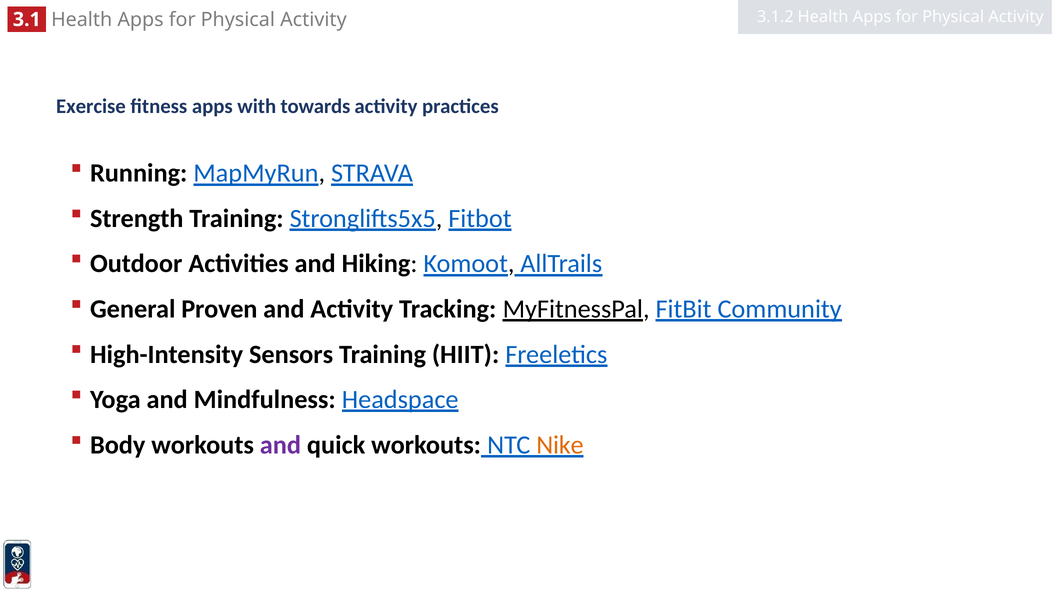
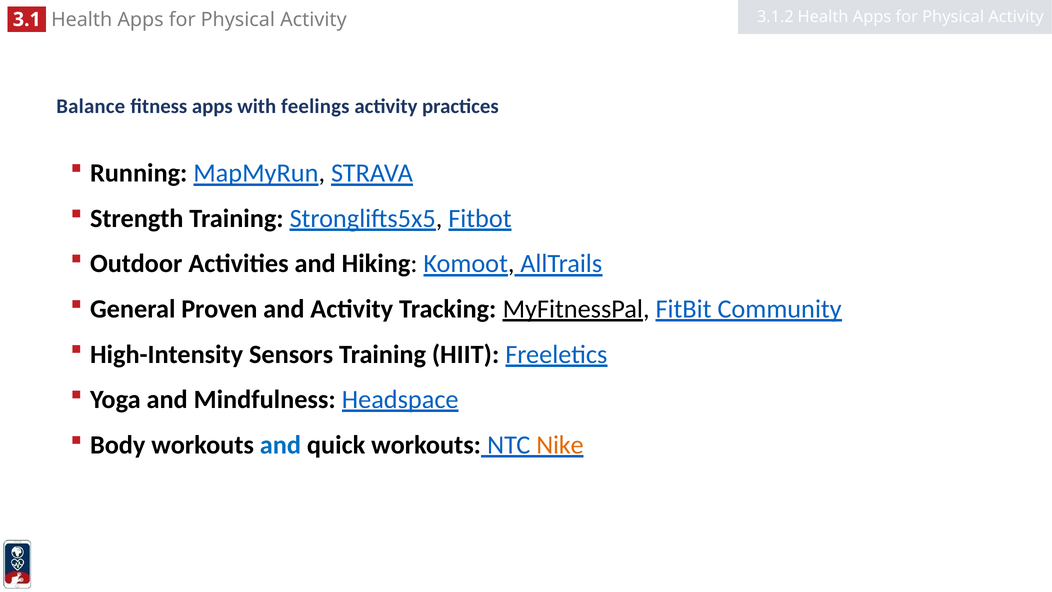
Exercise: Exercise -> Balance
towards: towards -> feelings
and at (280, 445) colour: purple -> blue
